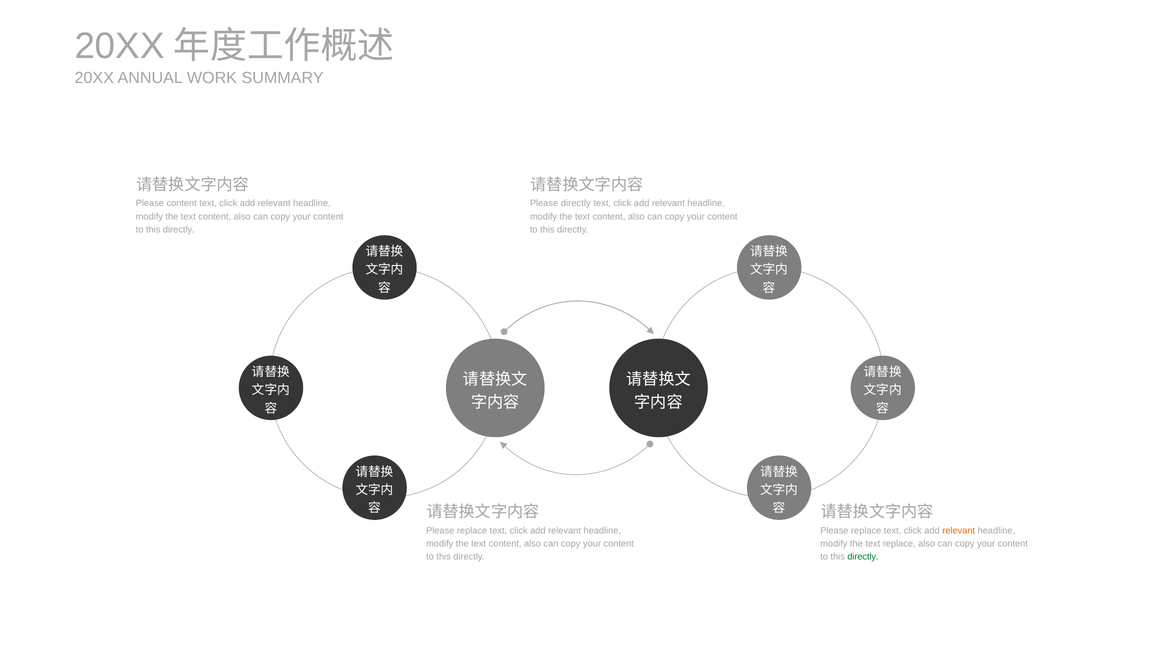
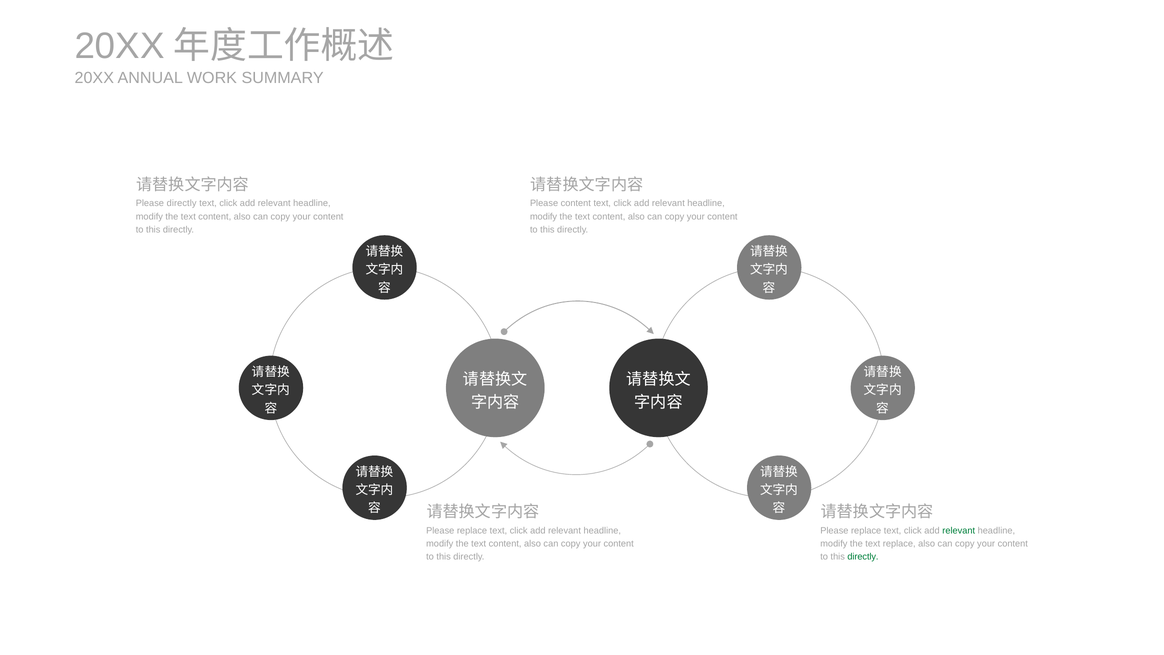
Please content: content -> directly
Please directly: directly -> content
relevant at (959, 530) colour: orange -> green
